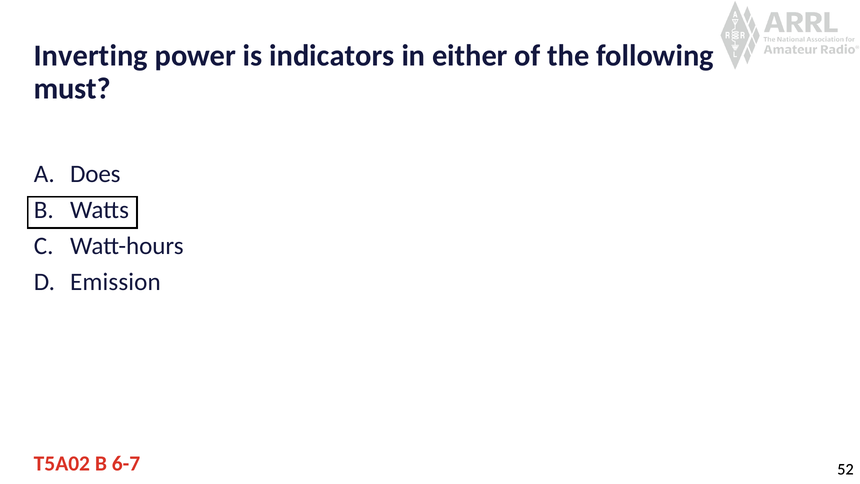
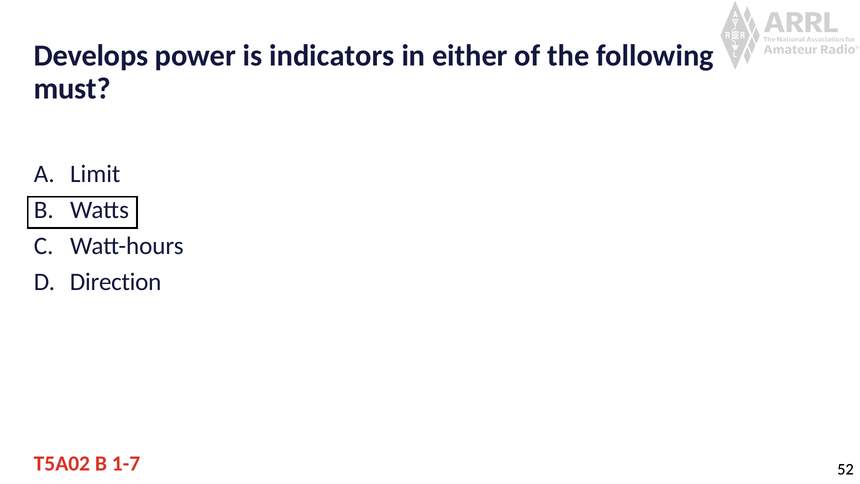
Inverting: Inverting -> Develops
Does: Does -> Limit
Emission: Emission -> Direction
6-7: 6-7 -> 1-7
